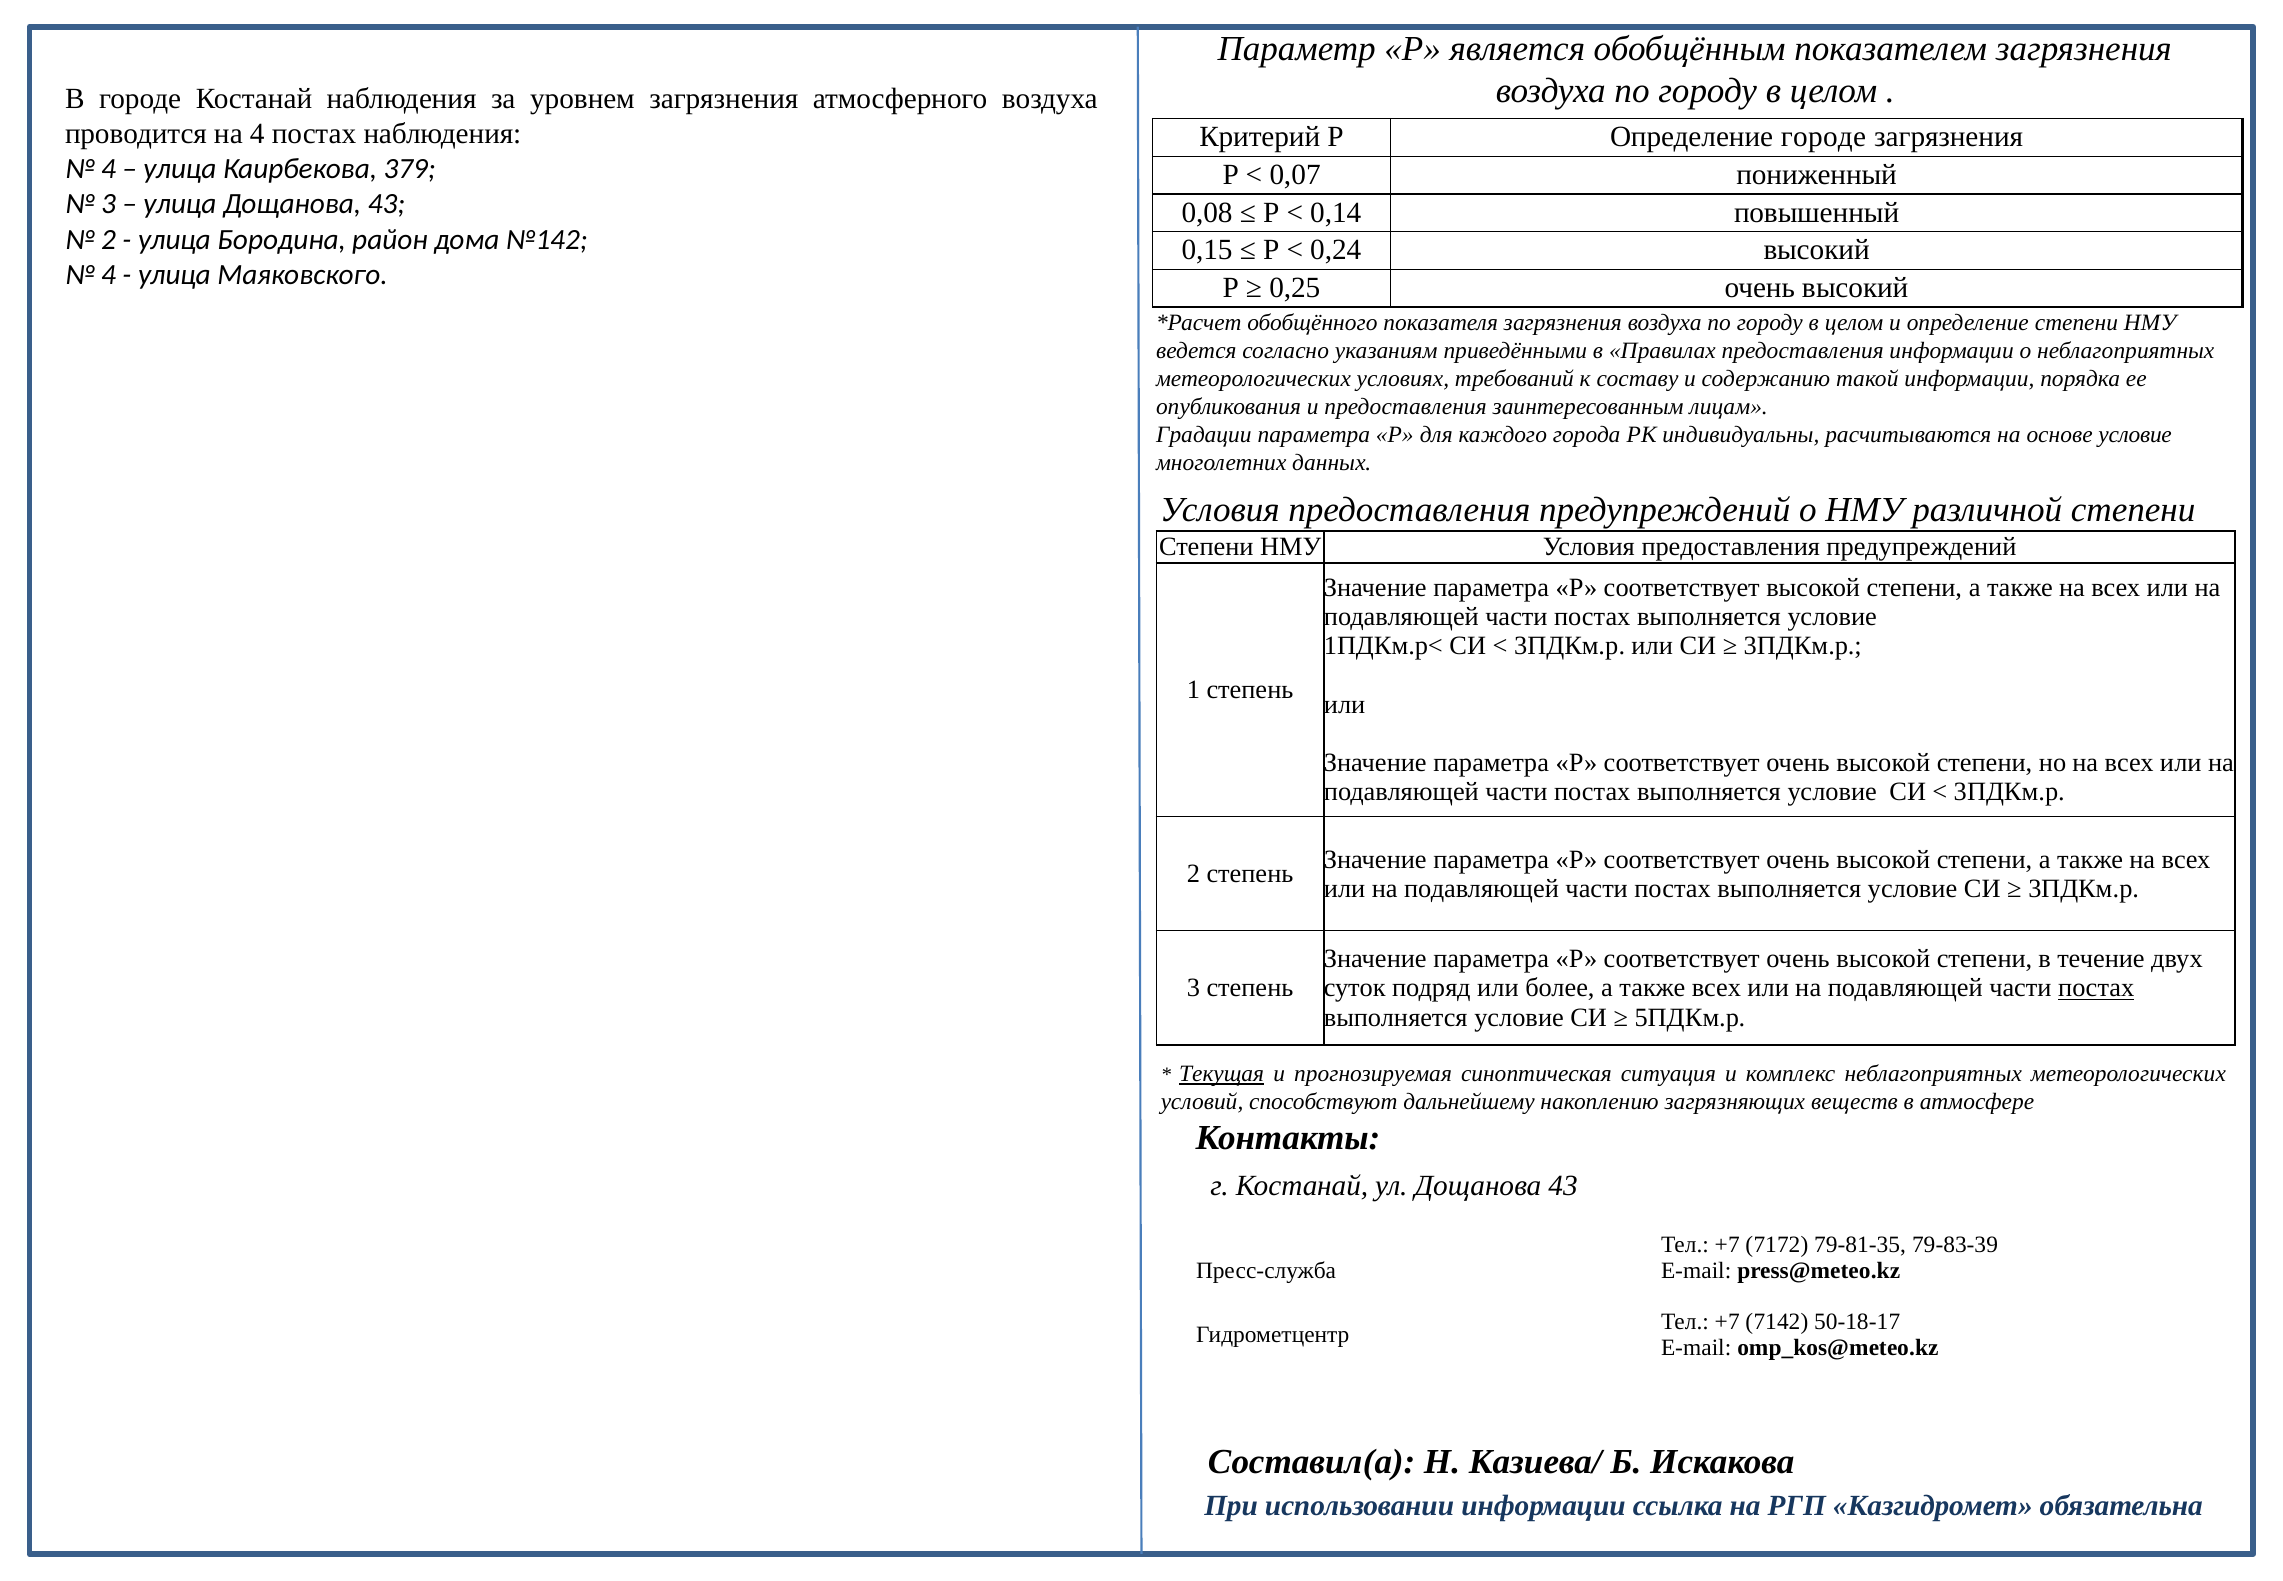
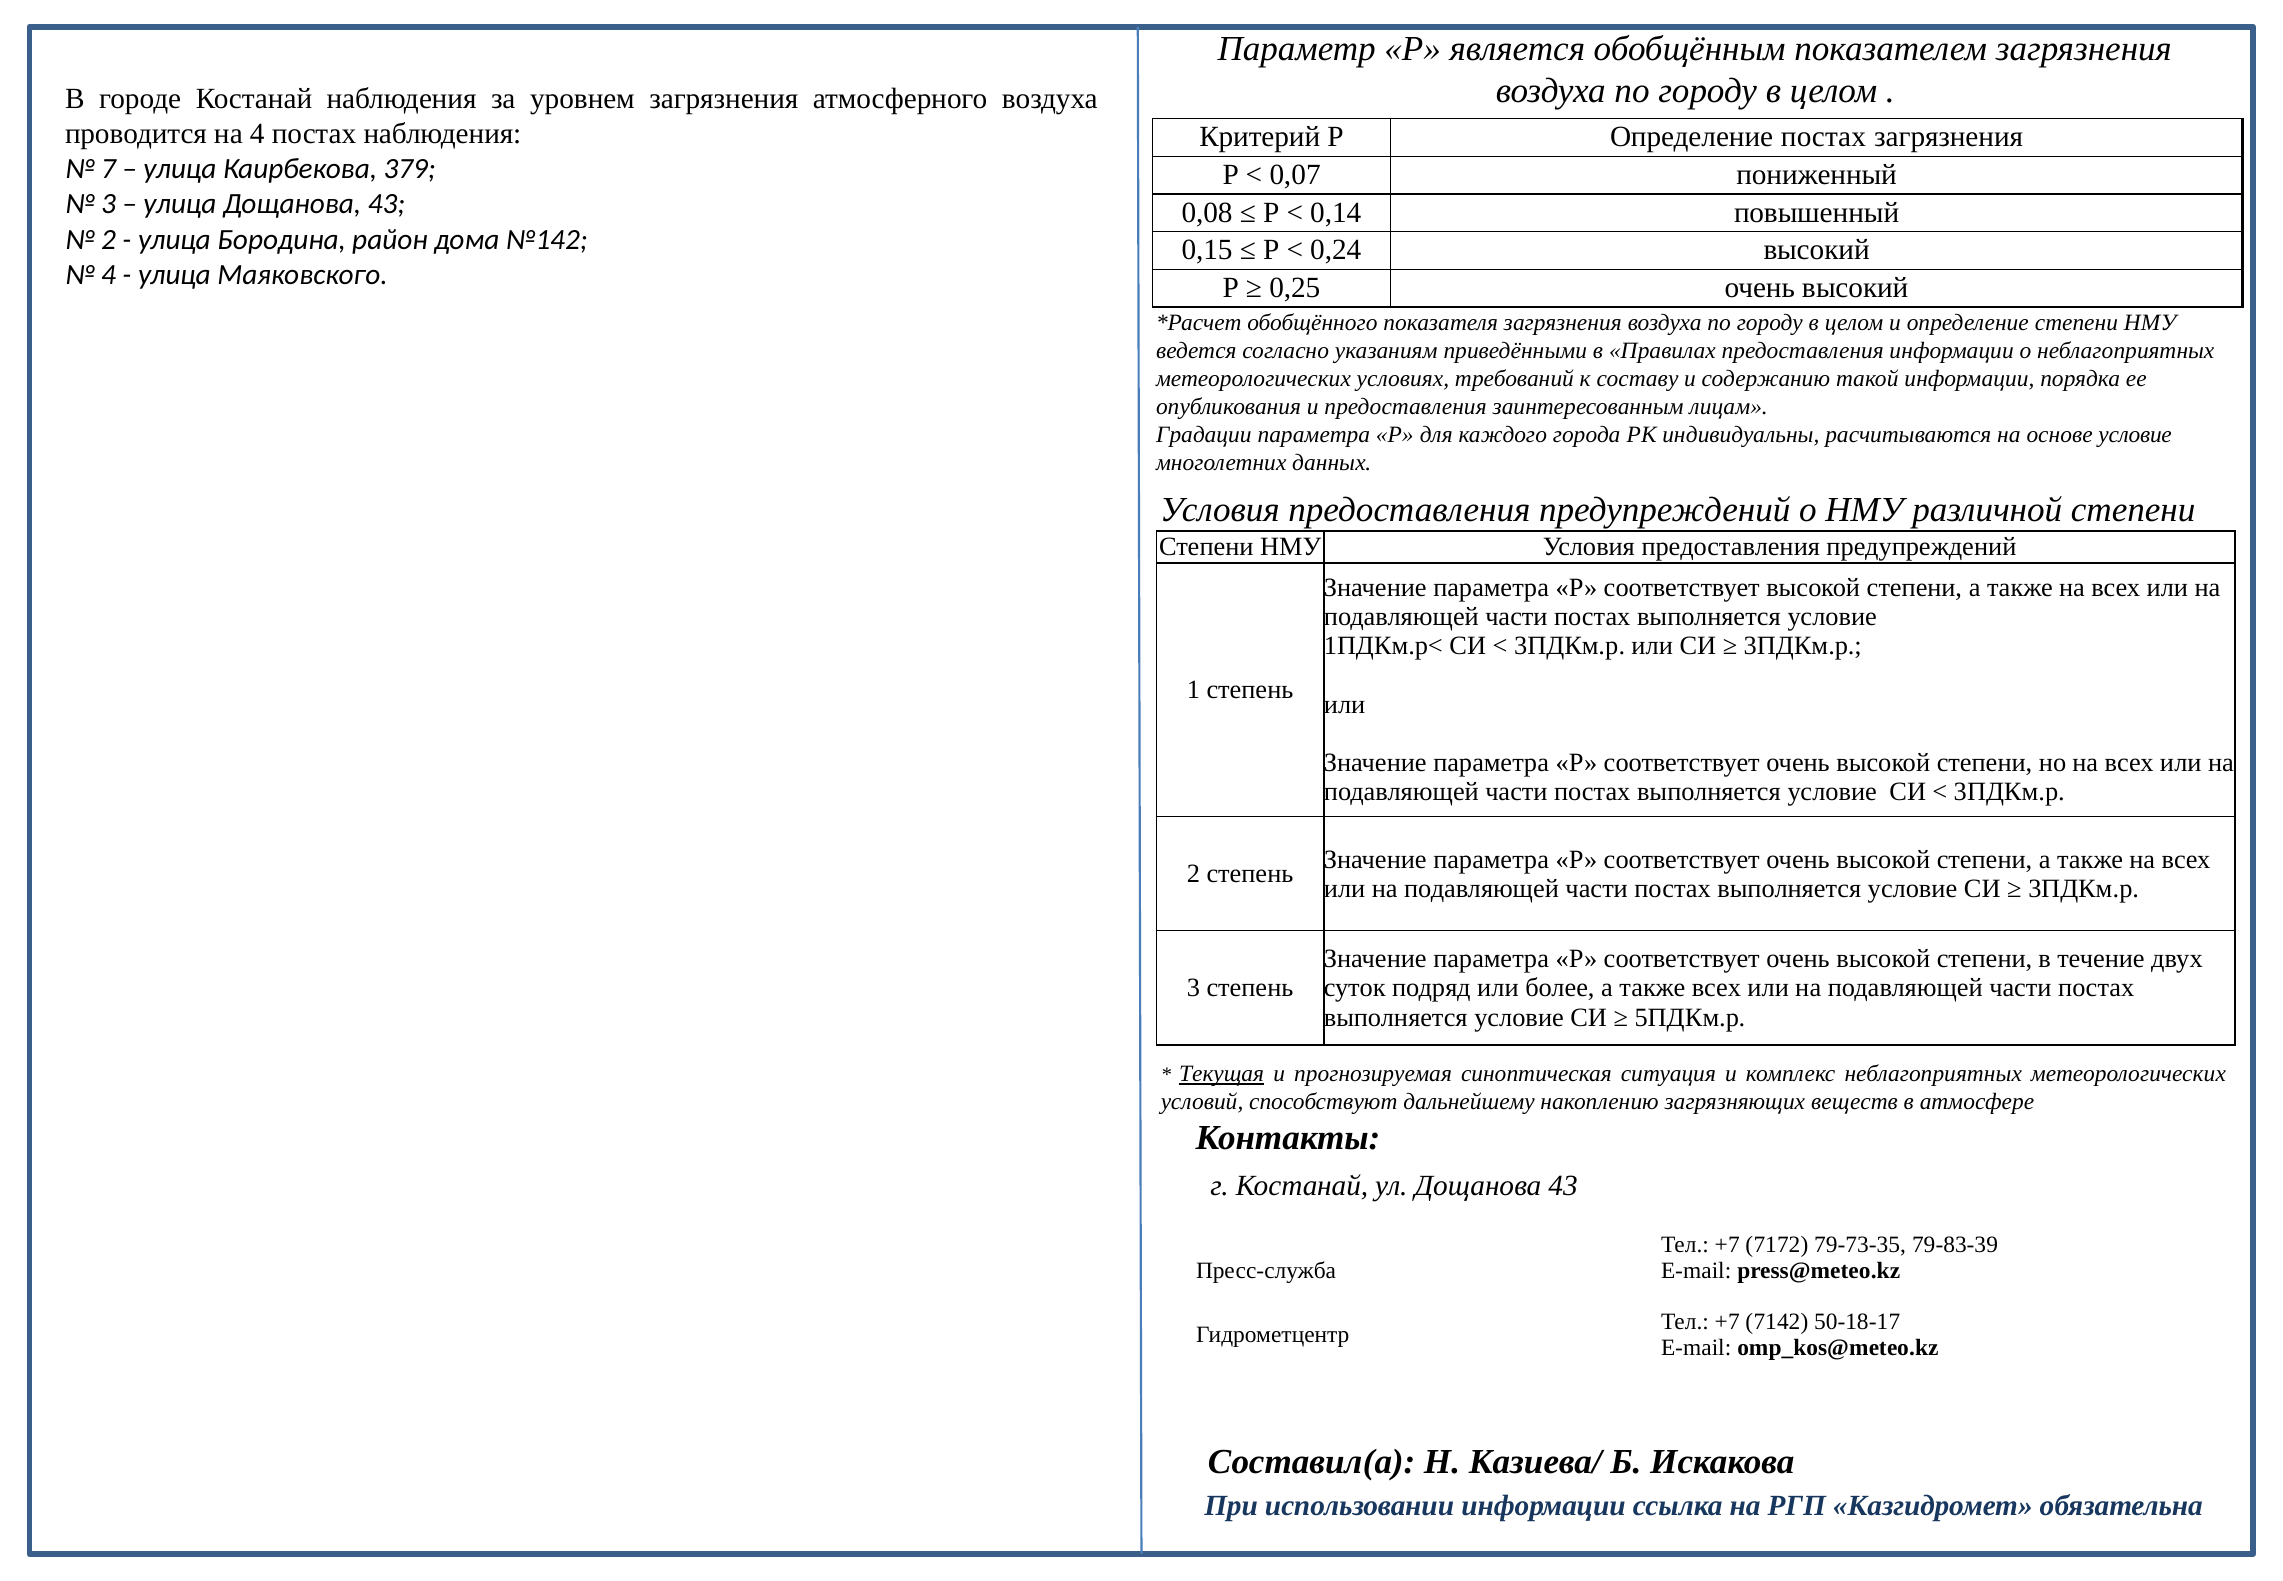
Определение городе: городе -> постах
4 at (109, 169): 4 -> 7
постах at (2096, 988) underline: present -> none
79-81-35: 79-81-35 -> 79-73-35
